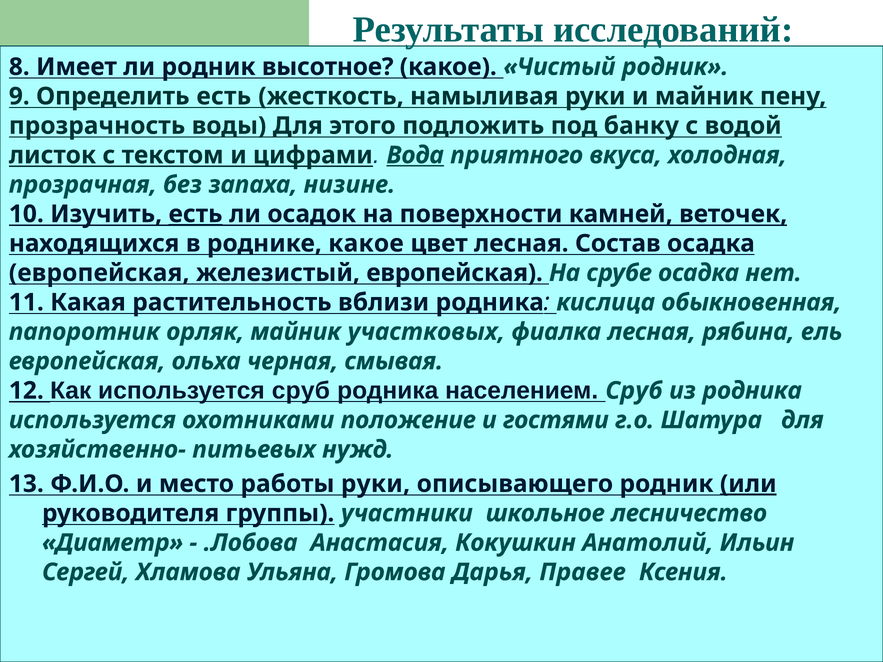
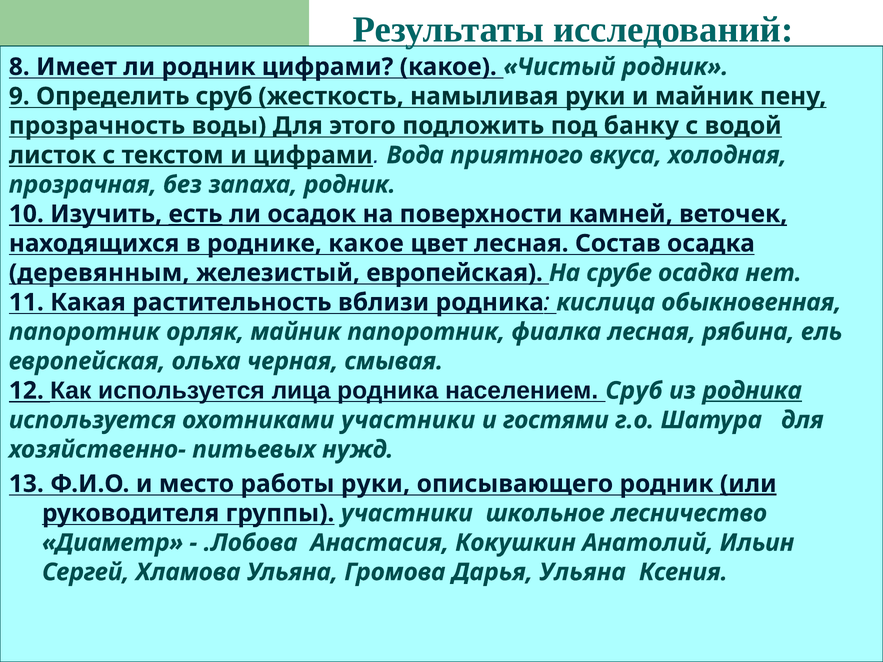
родник высотное: высотное -> цифрами
Определить есть: есть -> сруб
Вода underline: present -> none
запаха низине: низине -> родник
европейская at (99, 273): европейская -> деревянным
майник участковых: участковых -> папоротник
используется сруб: сруб -> лица
родника at (752, 391) underline: none -> present
охотниками положение: положение -> участники
Дарья Правее: Правее -> Ульяна
